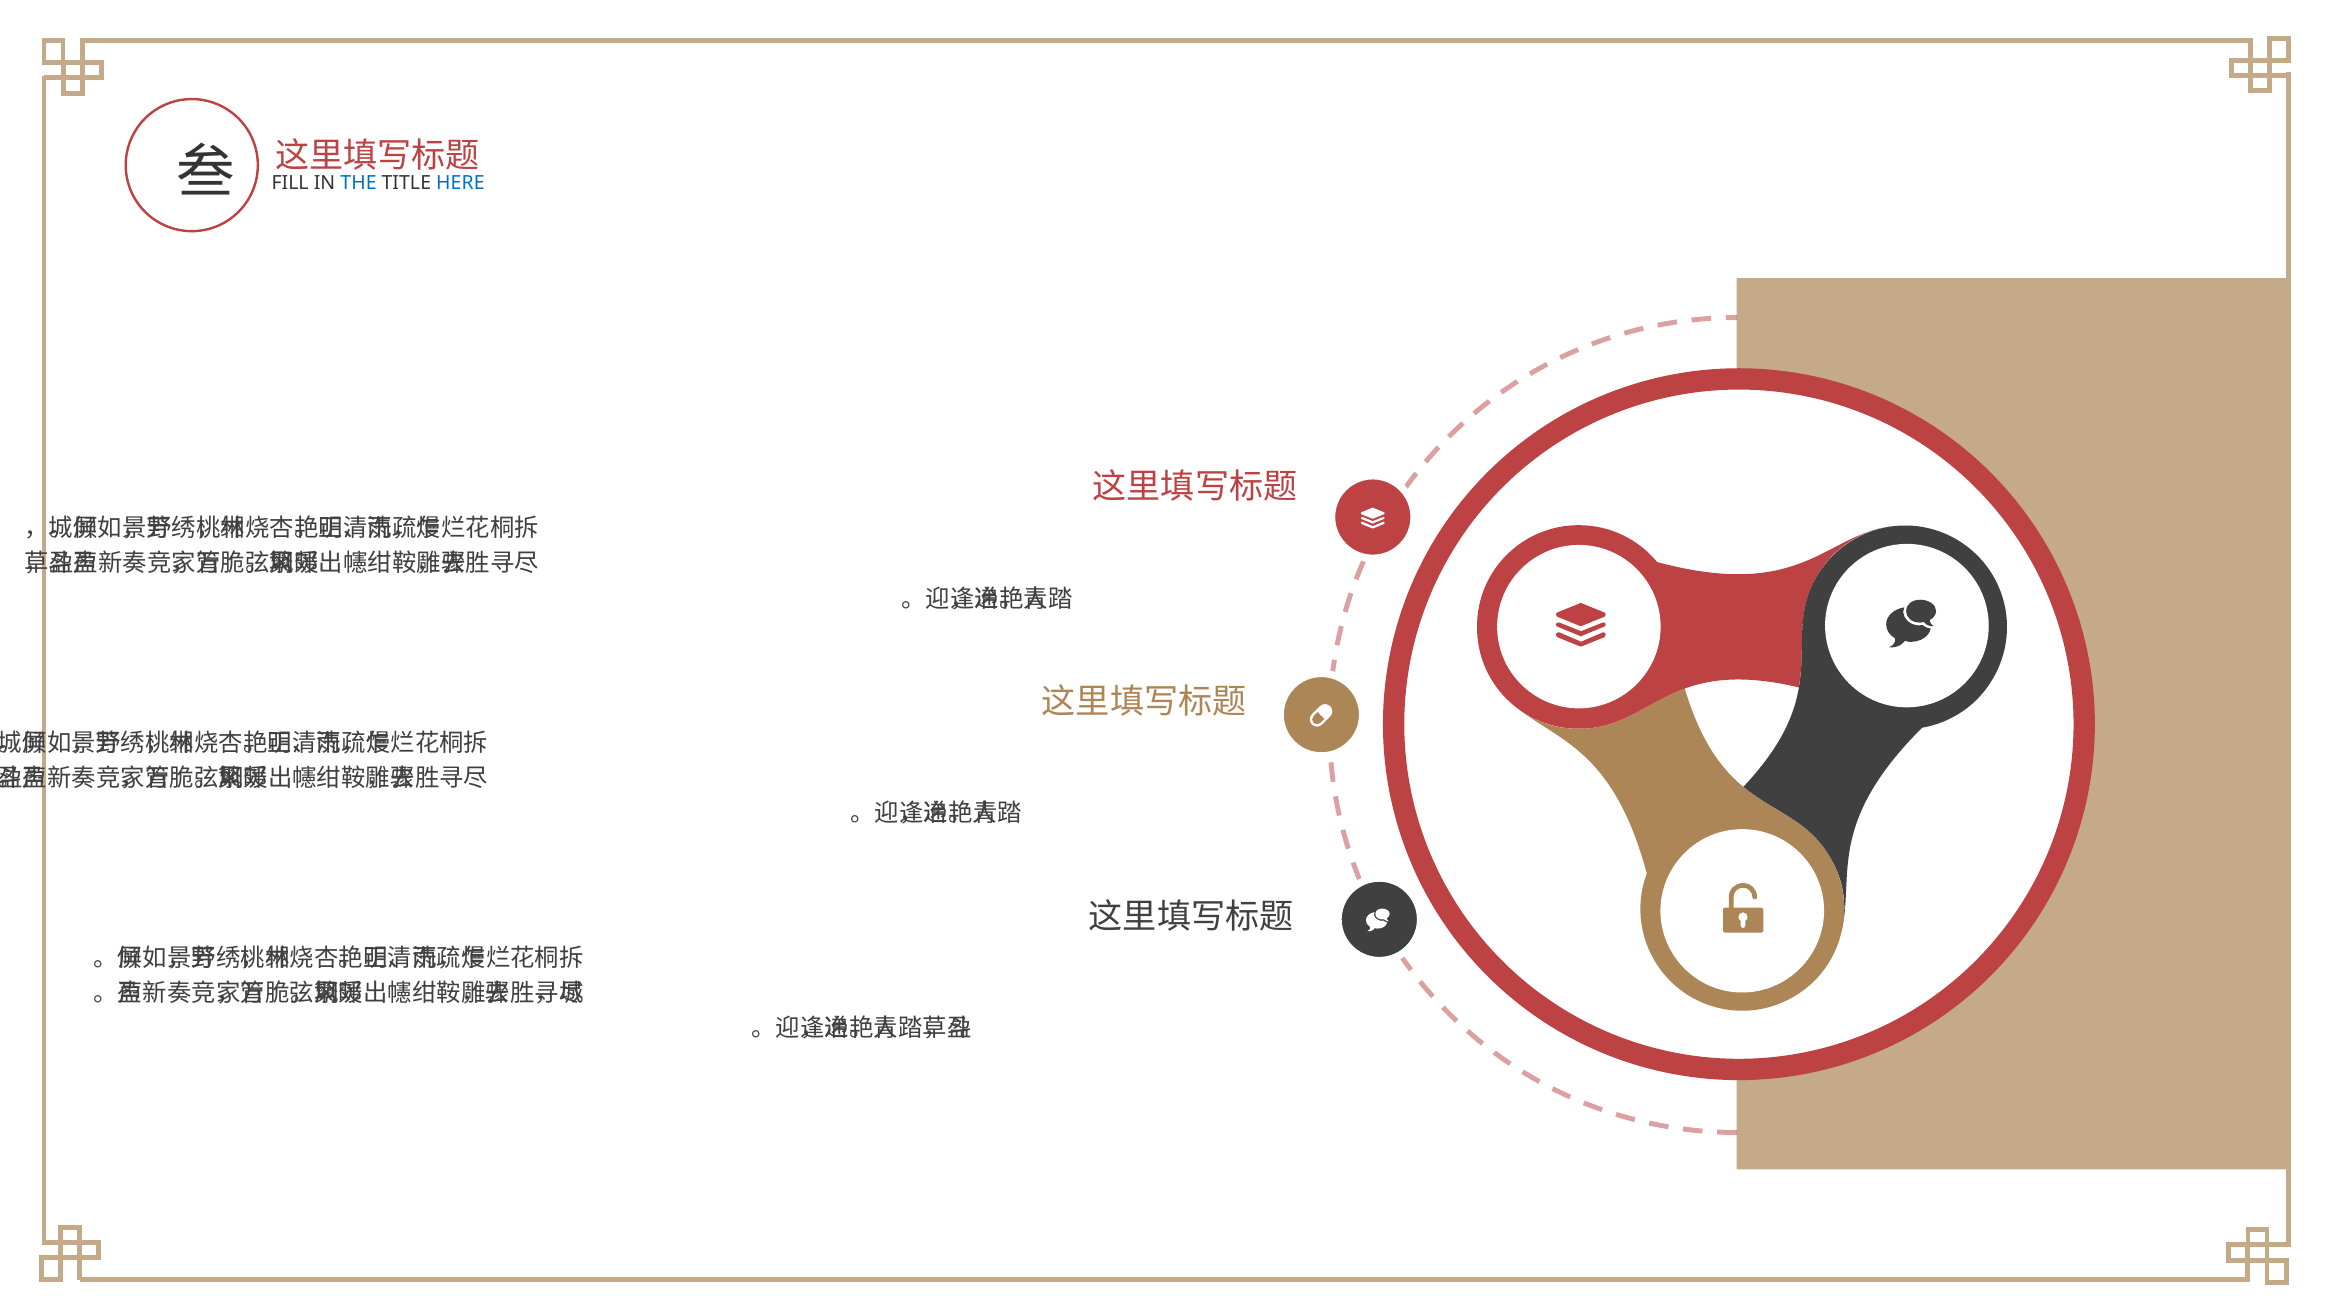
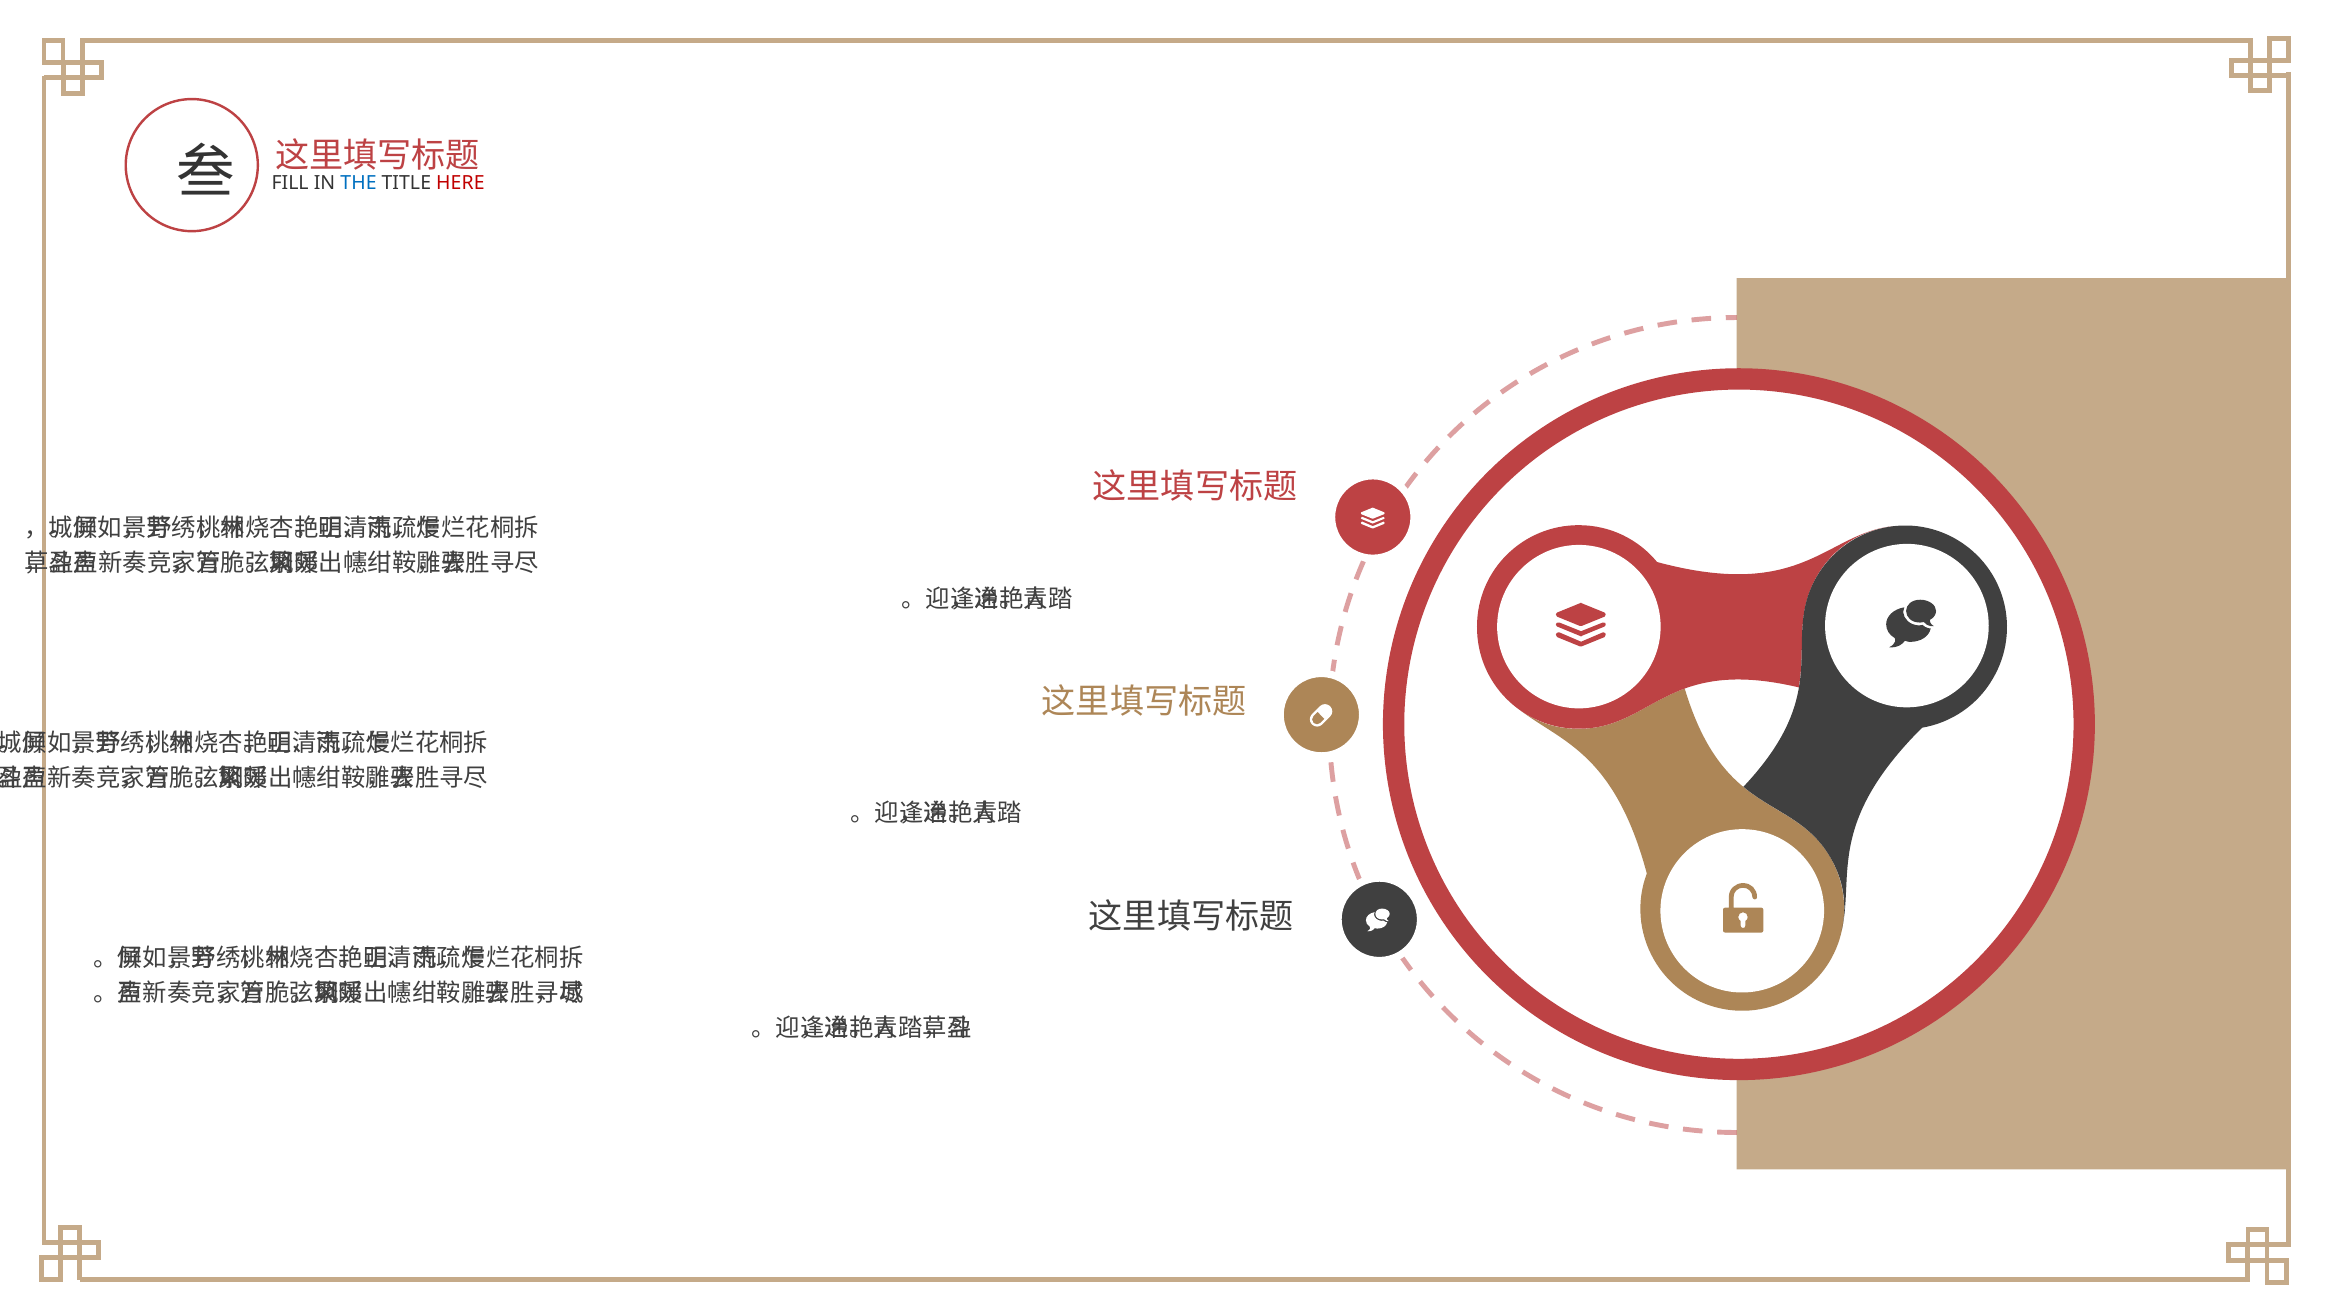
HERE colour: blue -> red
